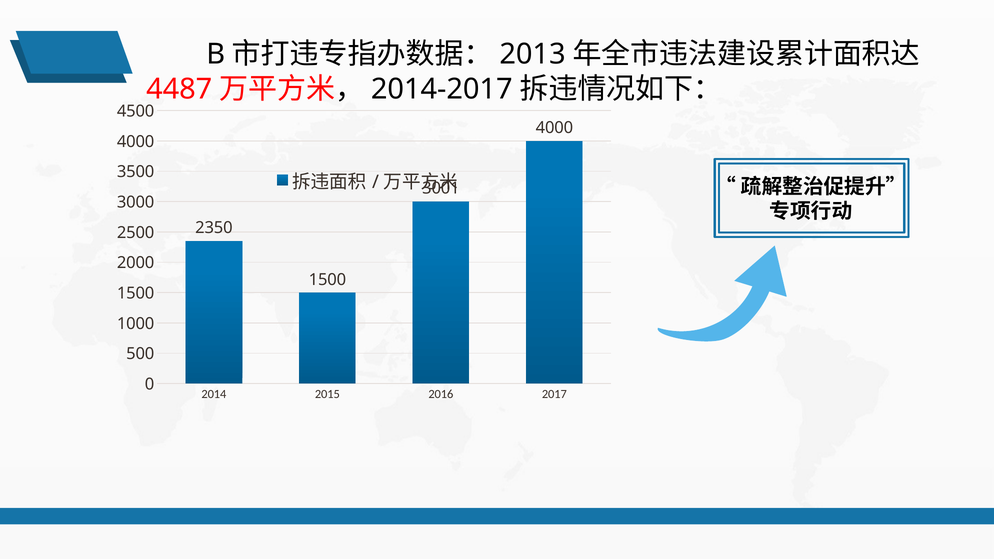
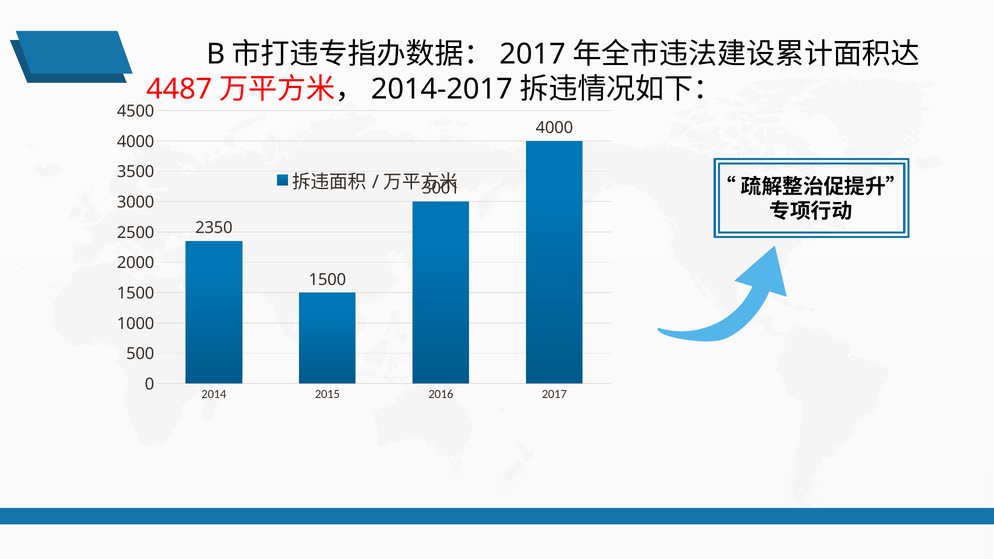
2013 at (532, 54): 2013 -> 2017
